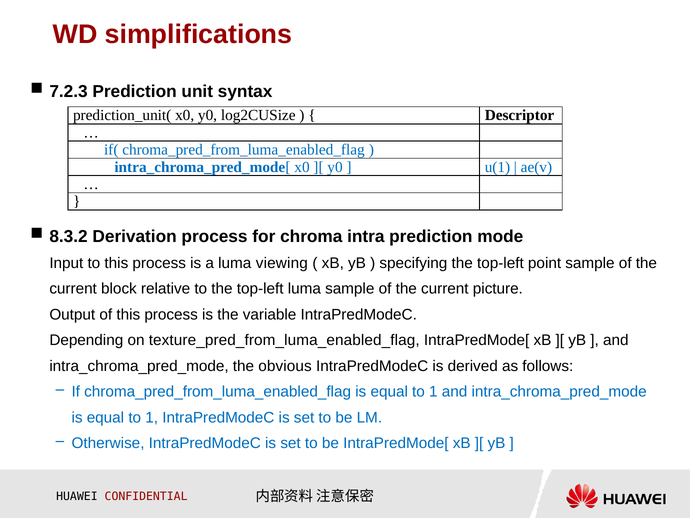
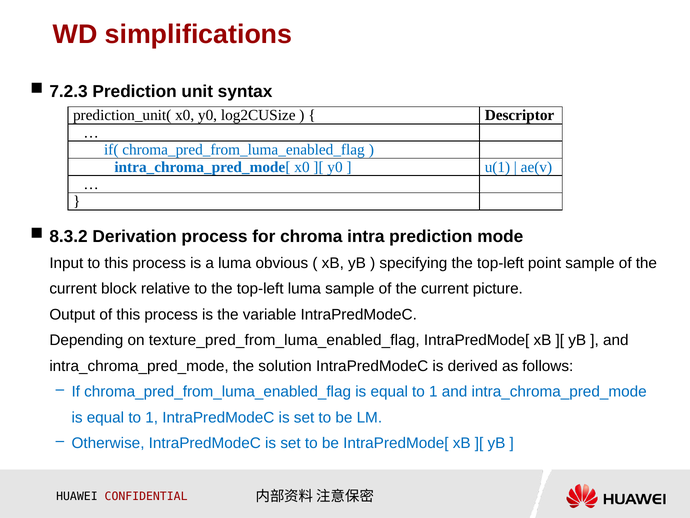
viewing: viewing -> obvious
obvious: obvious -> solution
